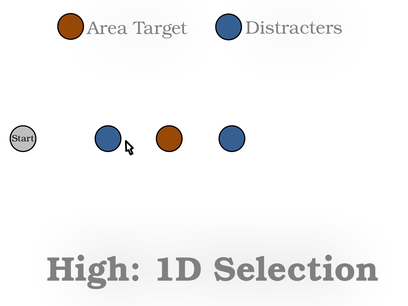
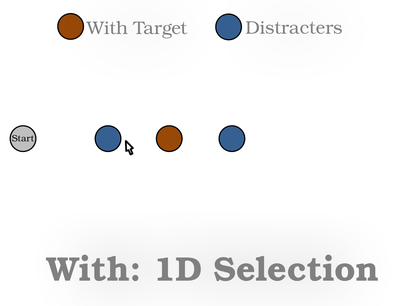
Area at (107, 28): Area -> With
High at (94, 270): High -> With
